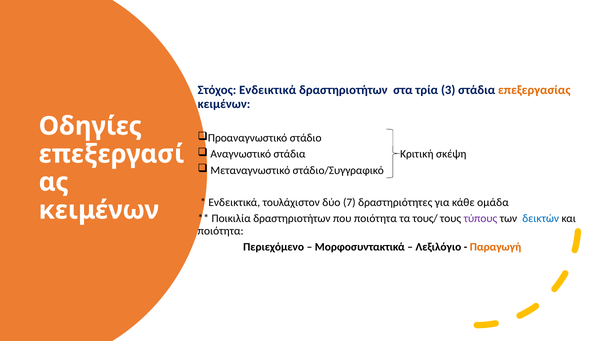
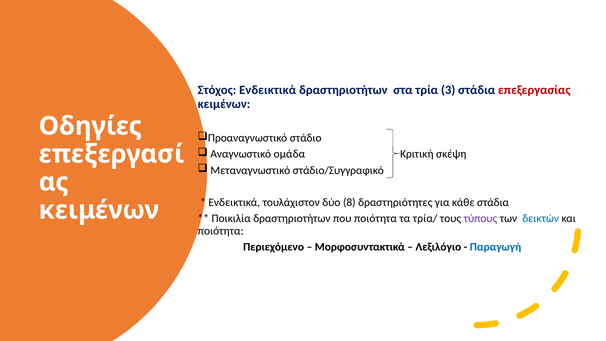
επεξεργασίας colour: orange -> red
Αναγνωστικό στάδια: στάδια -> ομάδα
7: 7 -> 8
κάθε ομάδα: ομάδα -> στάδια
τους/: τους/ -> τρία/
Παραγωγή colour: orange -> blue
